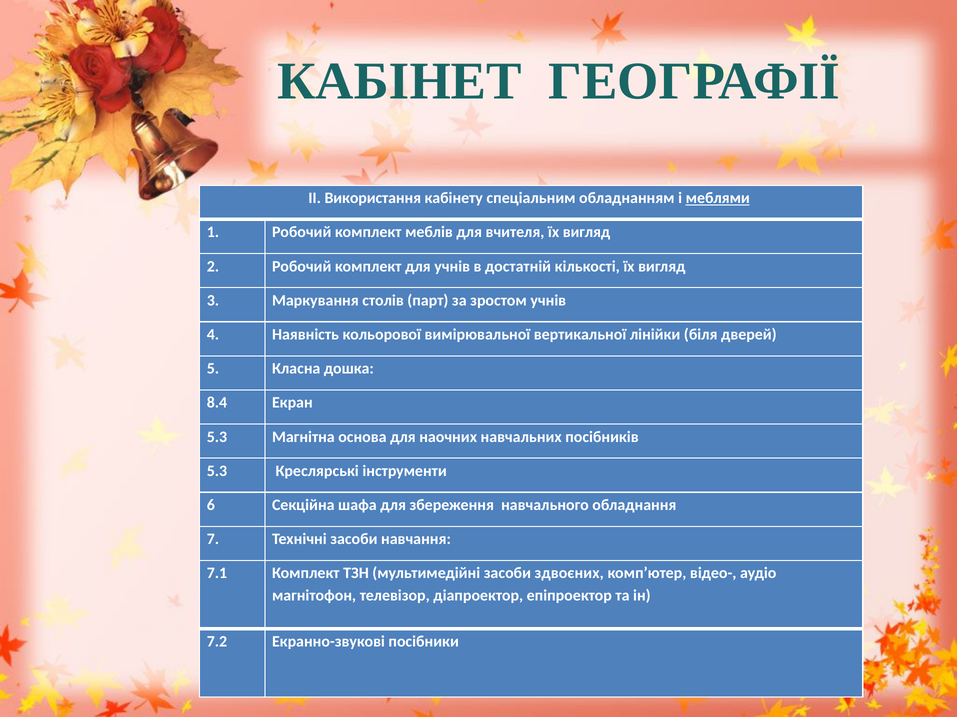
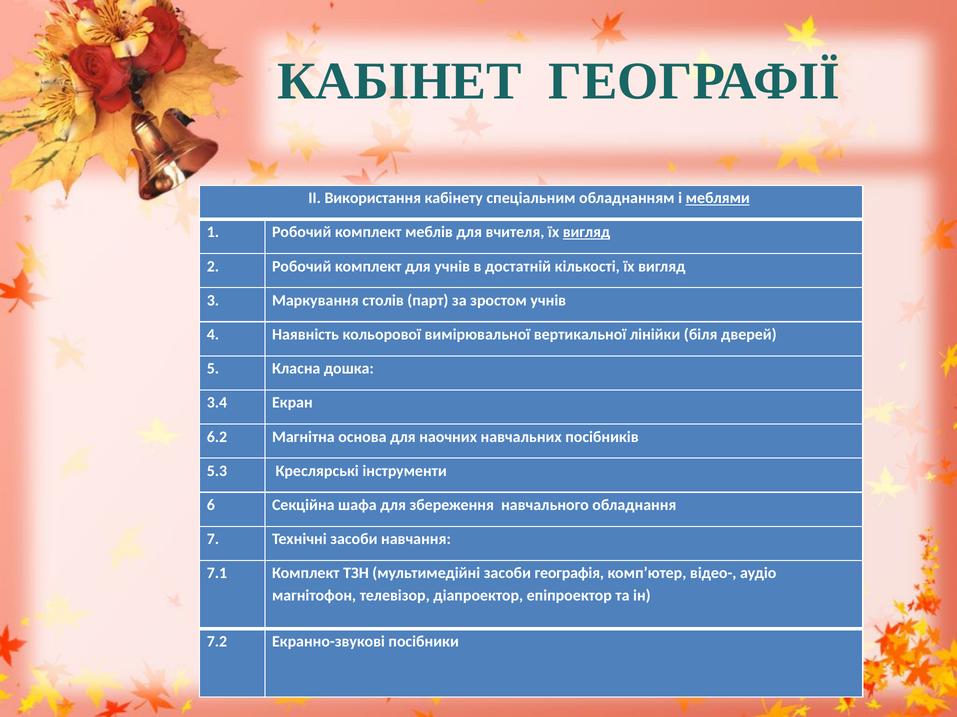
вигляд at (586, 232) underline: none -> present
8.4: 8.4 -> 3.4
5.3 at (217, 437): 5.3 -> 6.2
здвоєних: здвоєних -> географія
